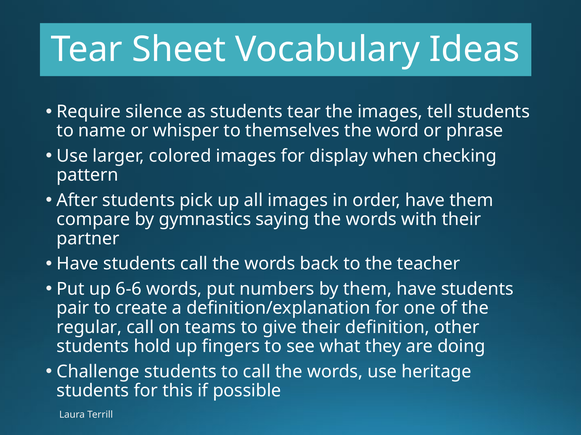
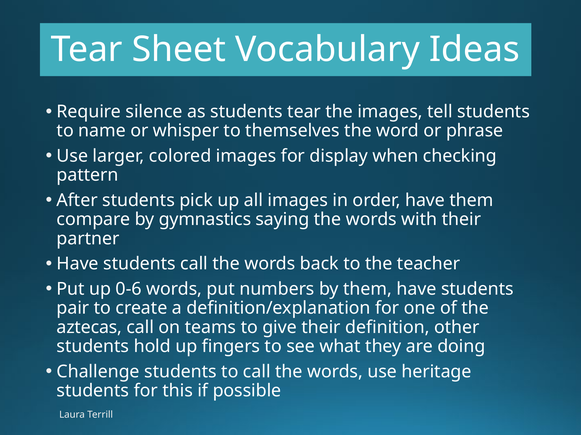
6-6: 6-6 -> 0-6
regular: regular -> aztecas
